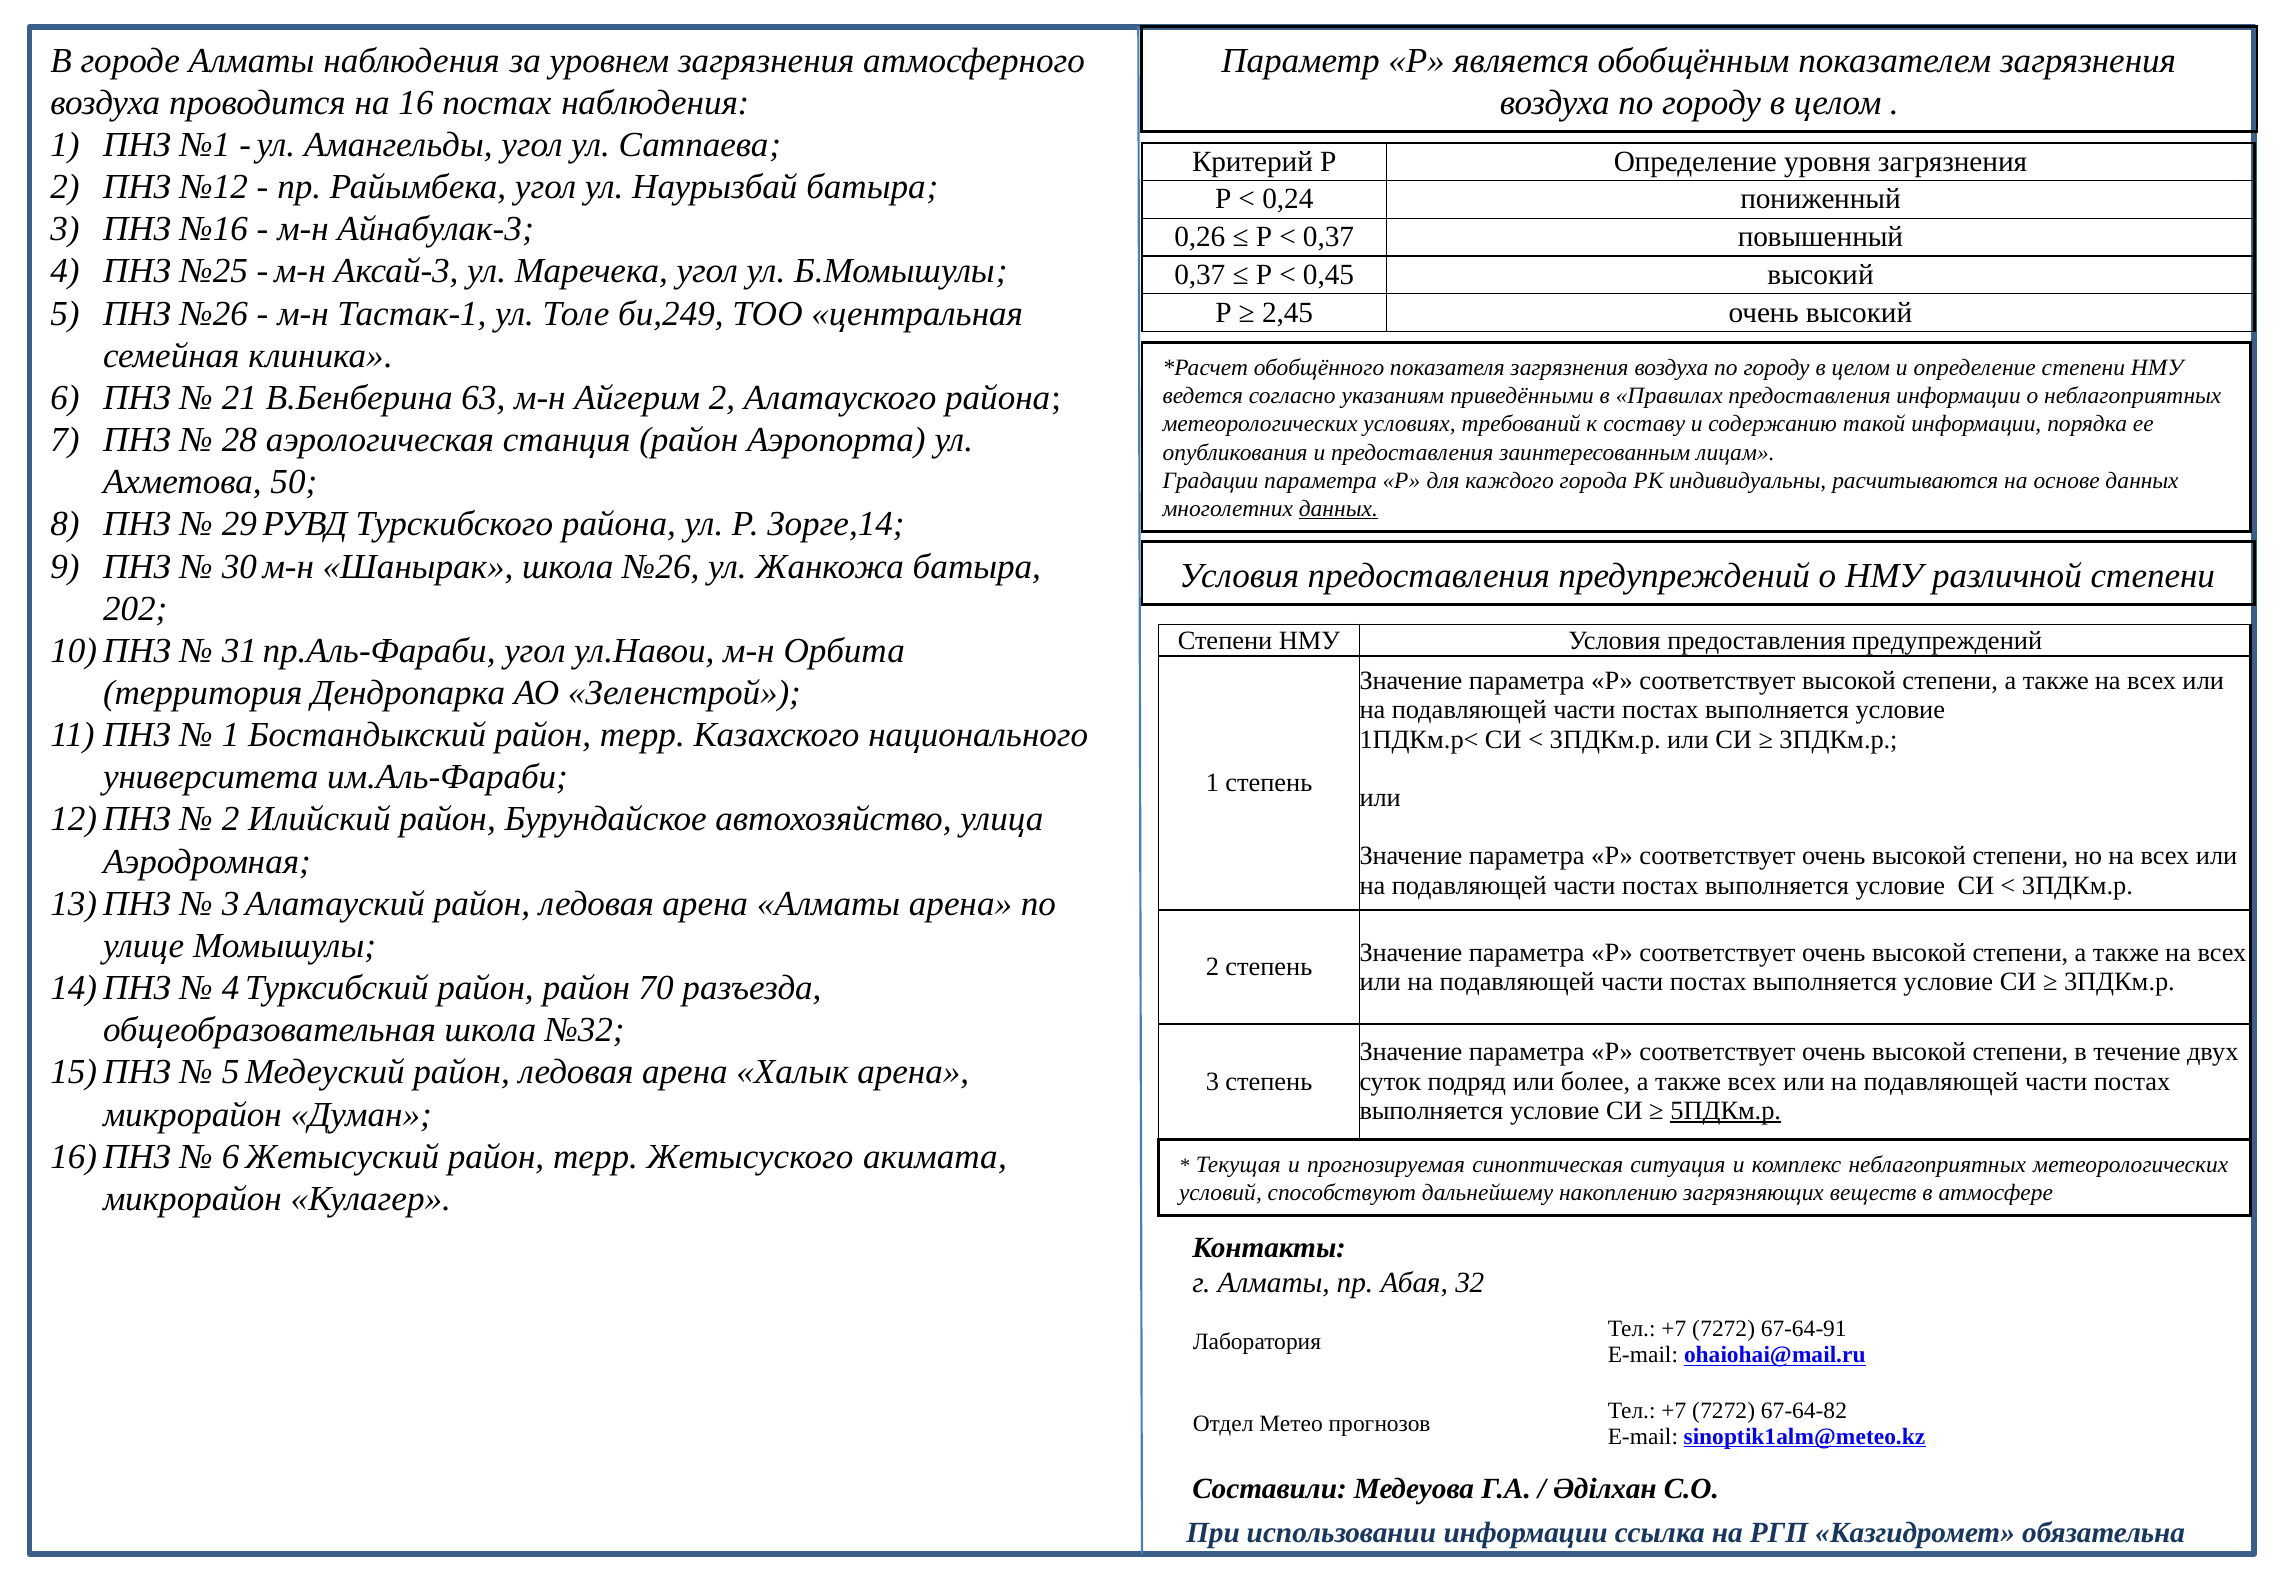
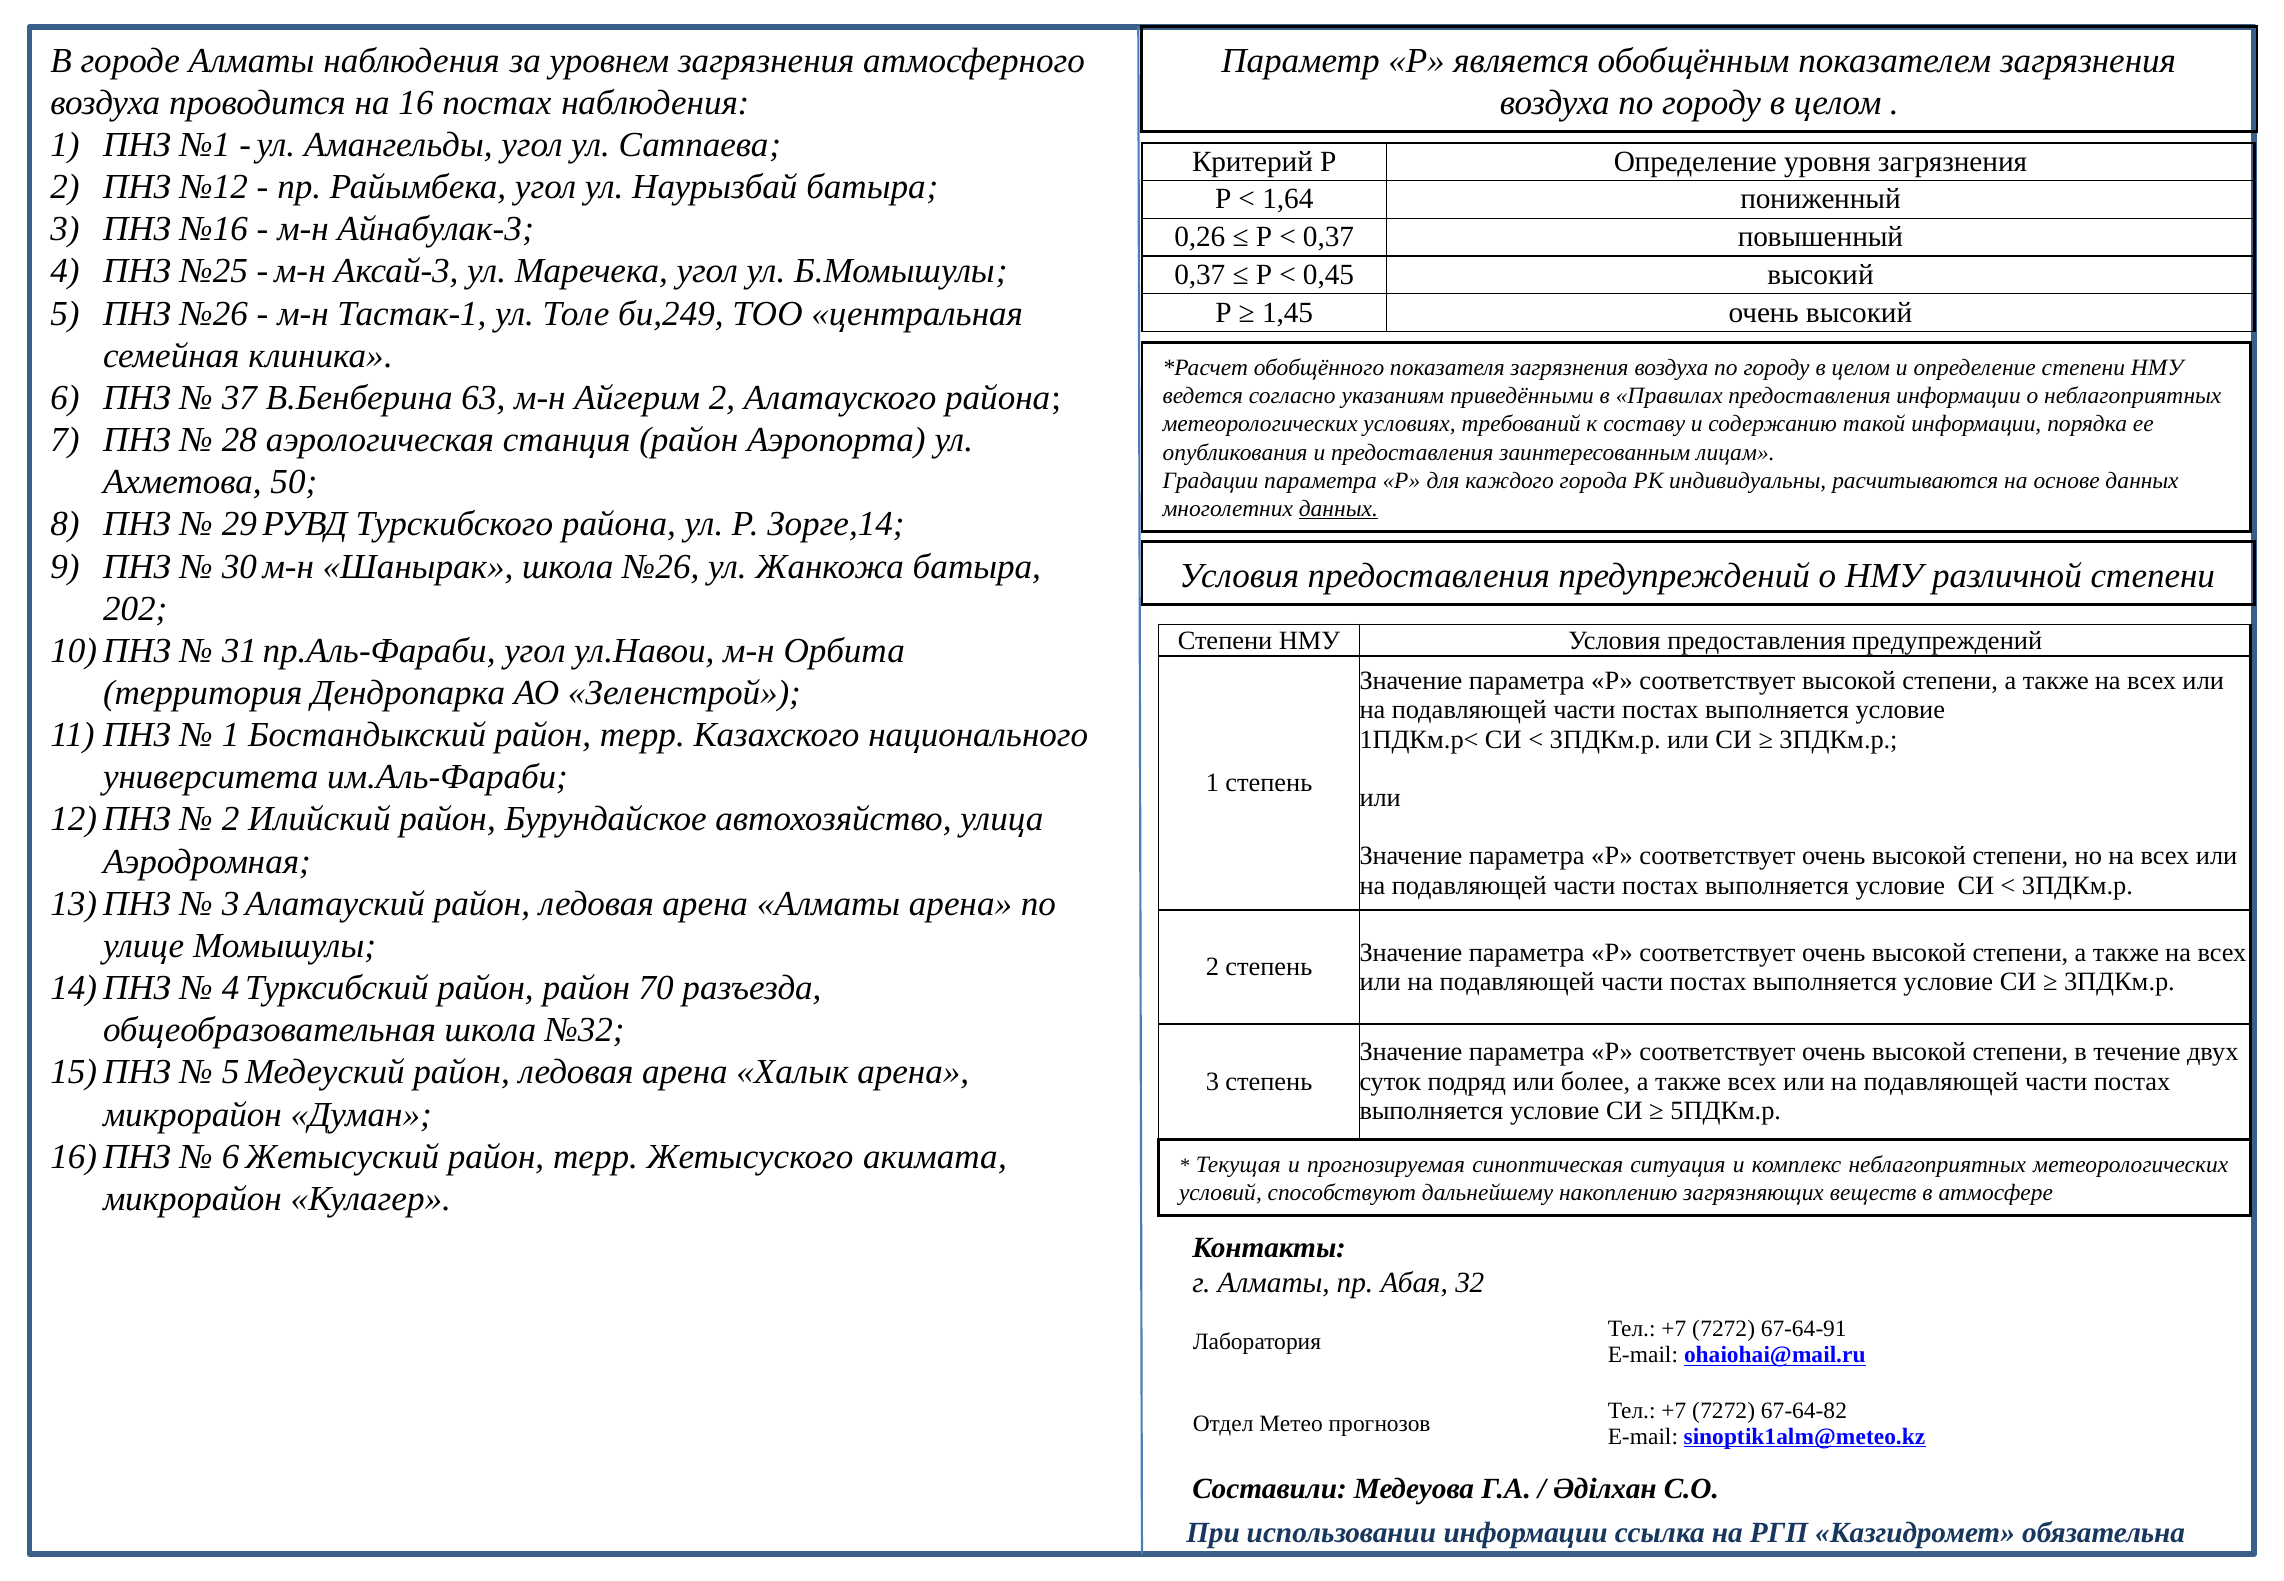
0,24: 0,24 -> 1,64
2,45: 2,45 -> 1,45
21: 21 -> 37
5ПДКм.р underline: present -> none
